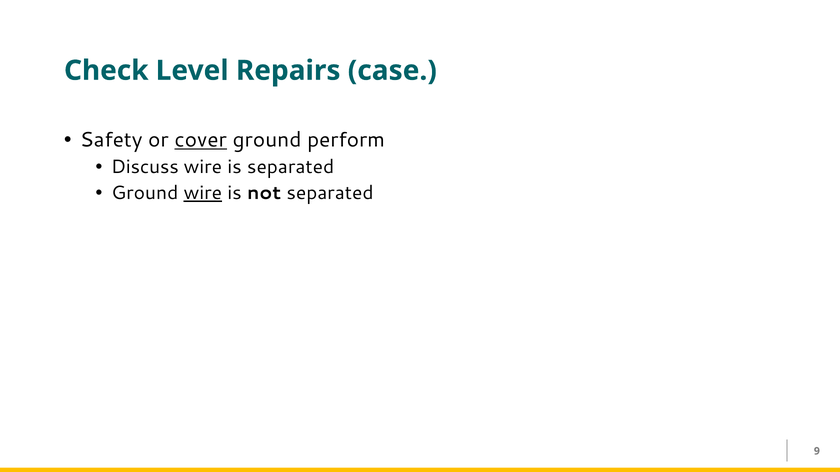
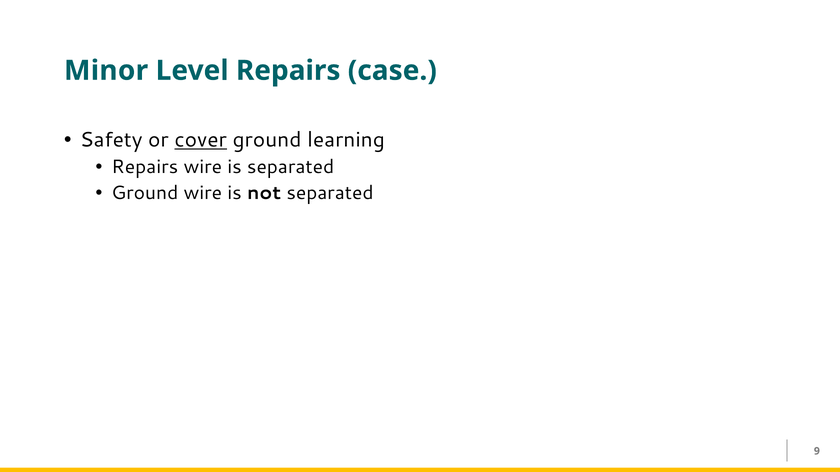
Check: Check -> Minor
perform: perform -> learning
Discuss at (145, 167): Discuss -> Repairs
wire at (203, 193) underline: present -> none
